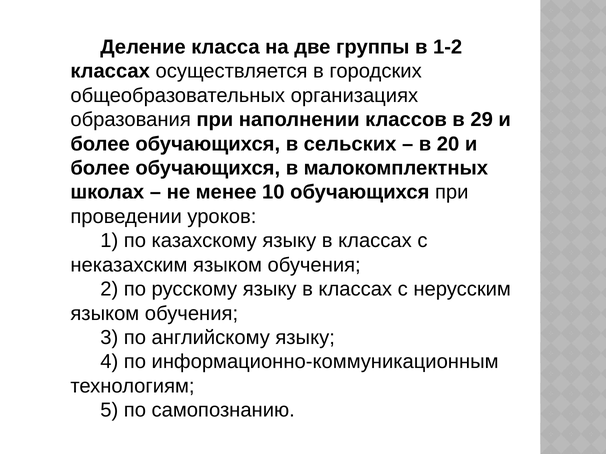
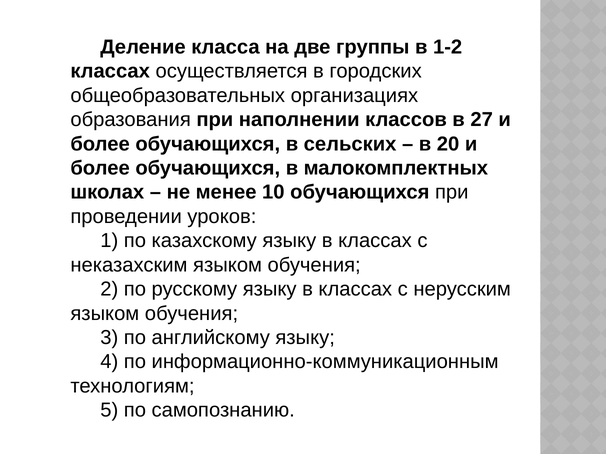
29: 29 -> 27
